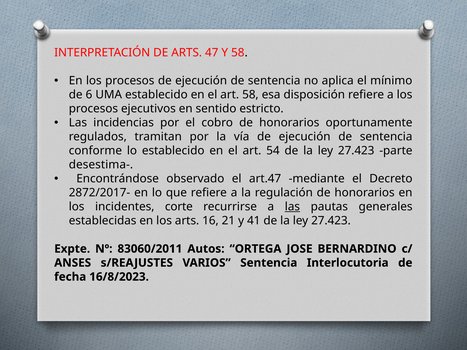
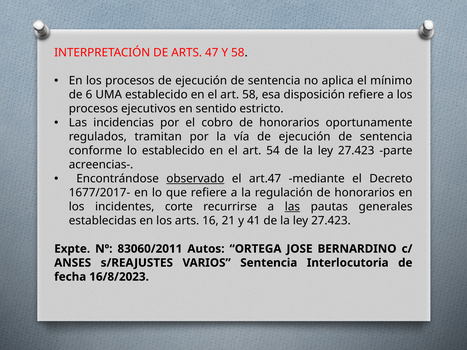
desestima-: desestima- -> acreencias-
observado underline: none -> present
2872/2017-: 2872/2017- -> 1677/2017-
